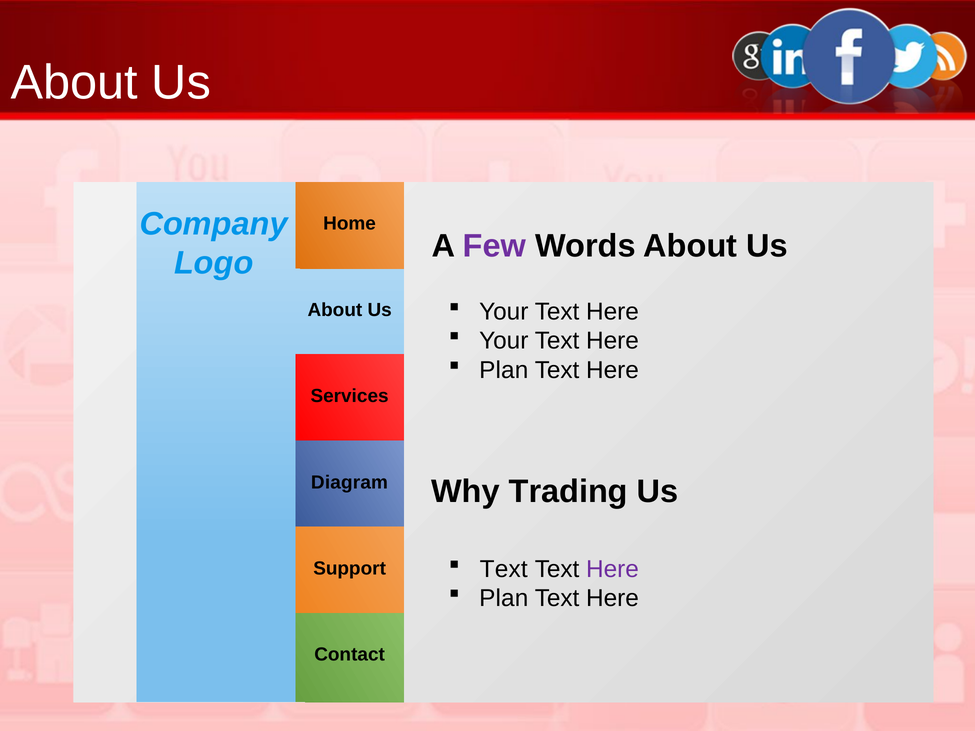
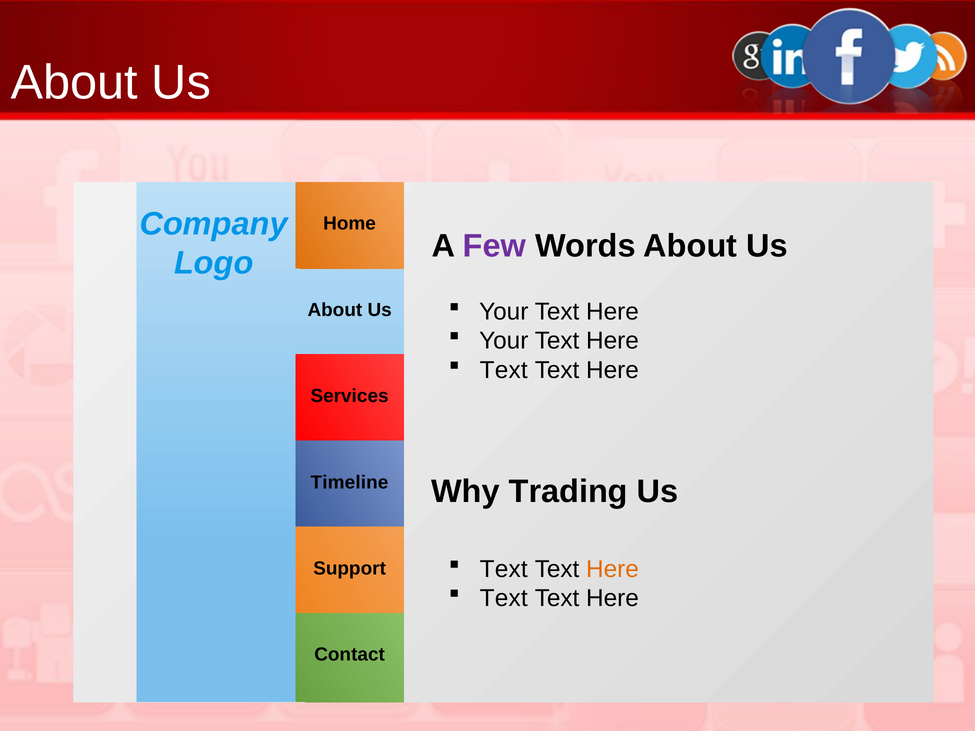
Plan at (504, 370): Plan -> Text
Diagram: Diagram -> Timeline
Here at (612, 569) colour: purple -> orange
Plan at (504, 598): Plan -> Text
